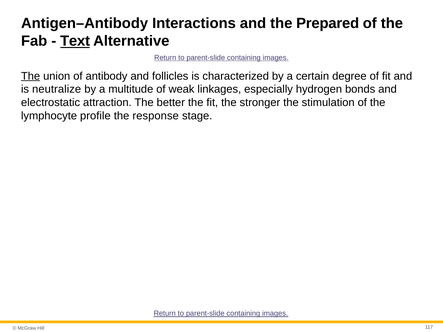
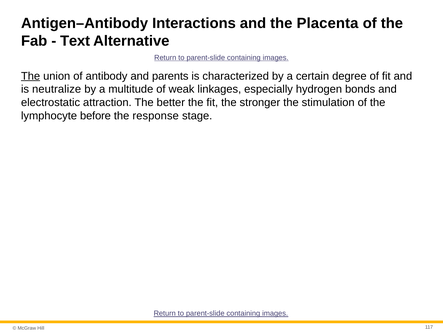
Prepared: Prepared -> Placenta
Text underline: present -> none
follicles: follicles -> parents
profile: profile -> before
